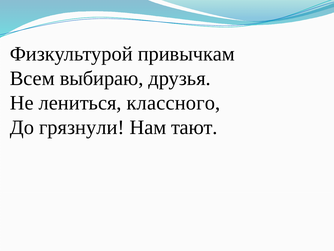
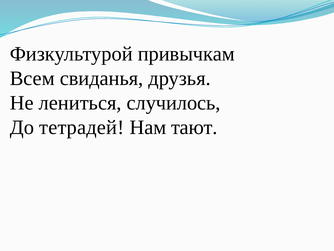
выбираю: выбираю -> свиданья
классного: классного -> случилось
грязнули: грязнули -> тетрадей
